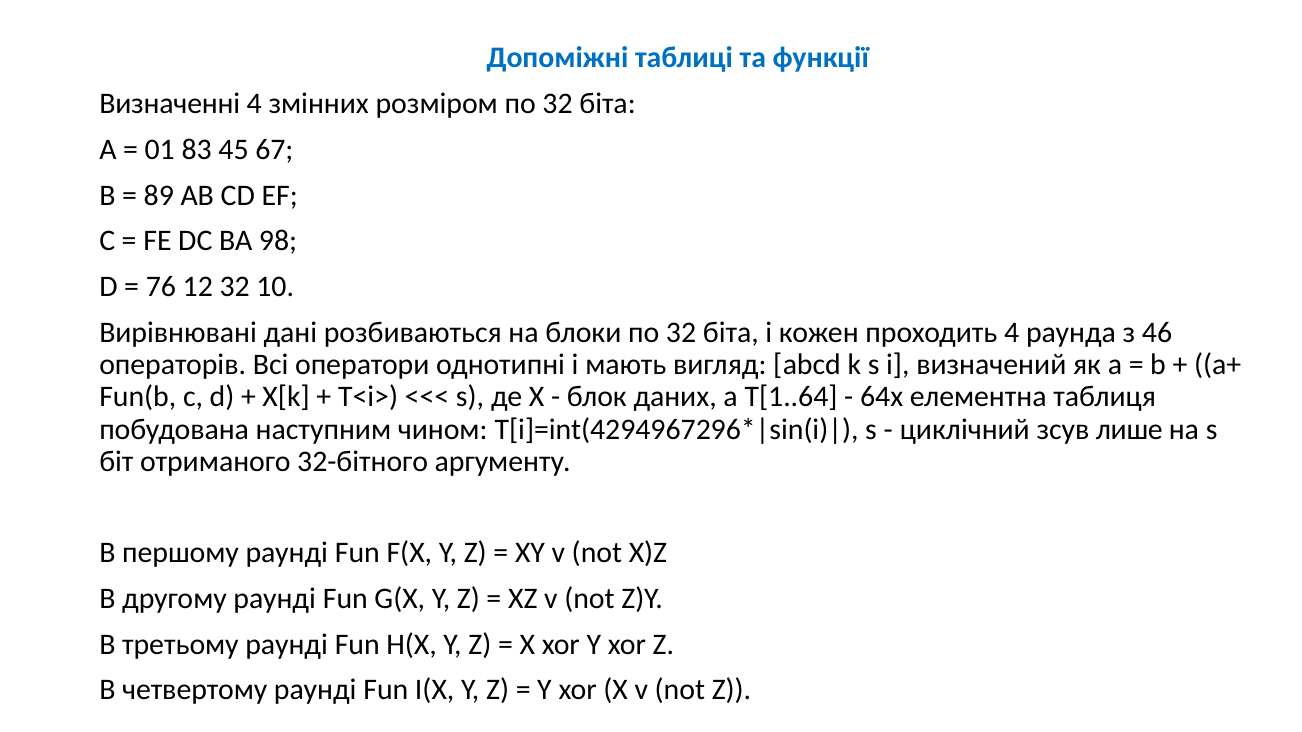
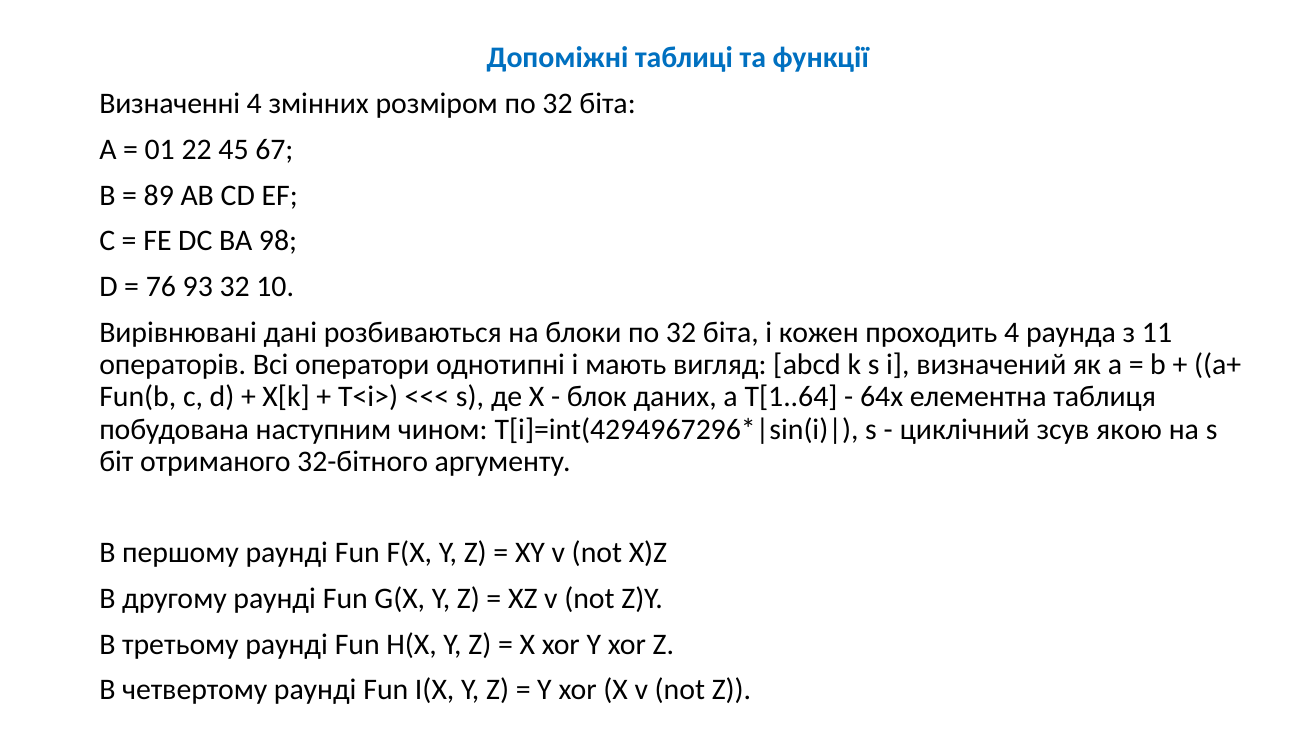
83: 83 -> 22
12: 12 -> 93
46: 46 -> 11
лише: лише -> якою
